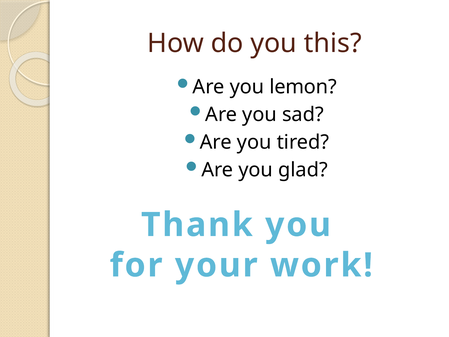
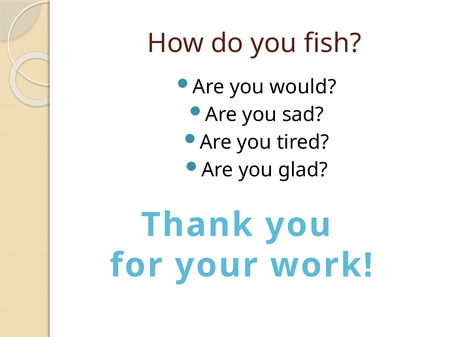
this: this -> fish
lemon: lemon -> would
